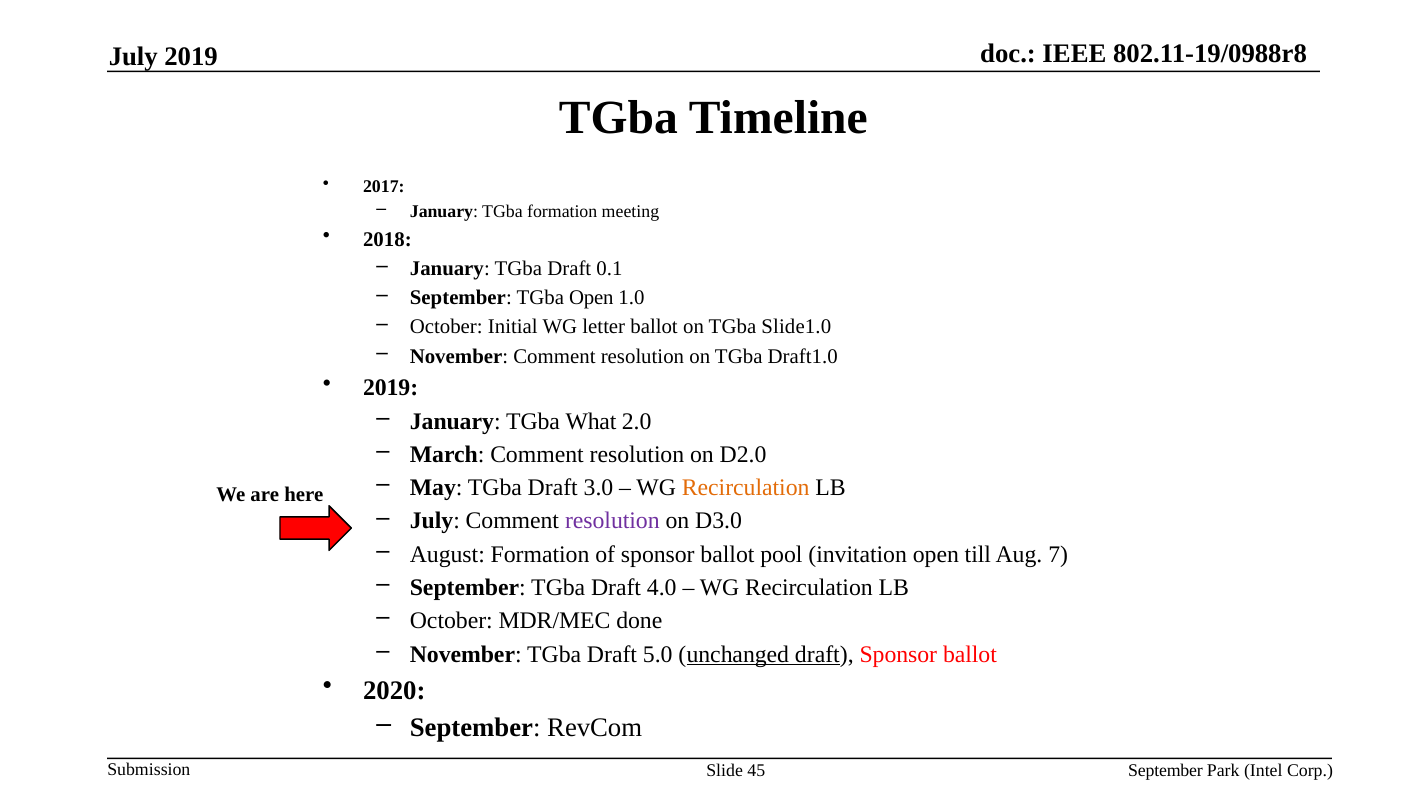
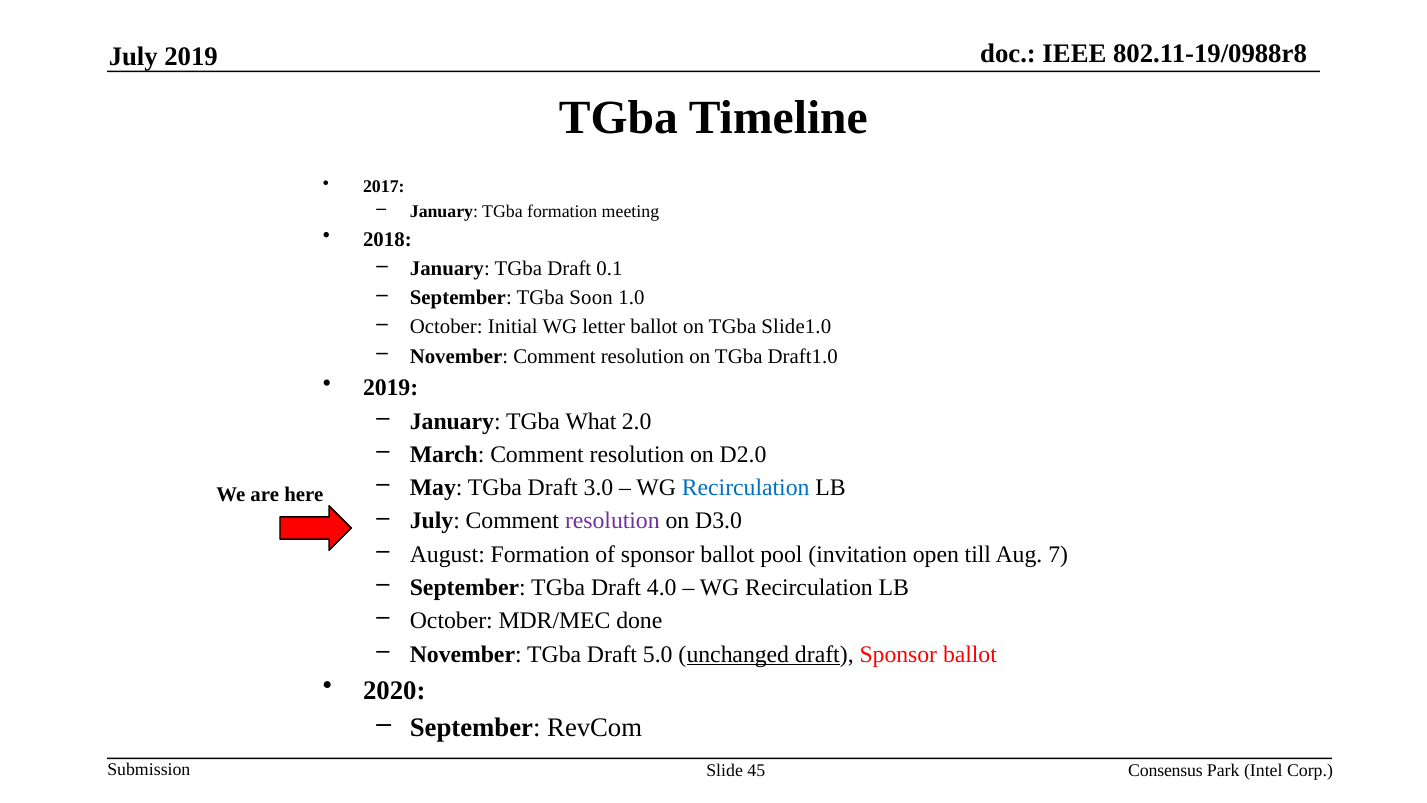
TGba Open: Open -> Soon
Recirculation at (746, 488) colour: orange -> blue
September at (1166, 770): September -> Consensus
